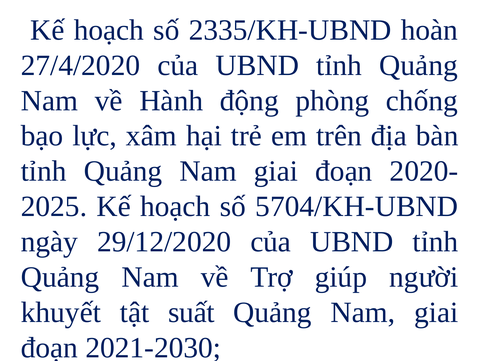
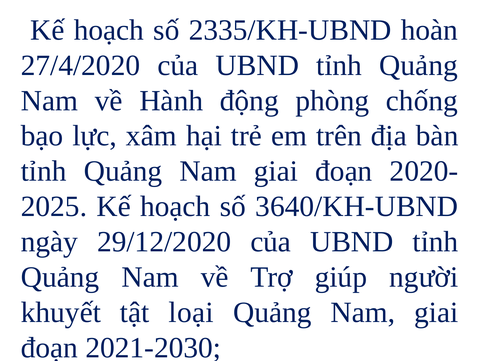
5704/KH-UBND: 5704/KH-UBND -> 3640/KH-UBND
suất: suất -> loại
